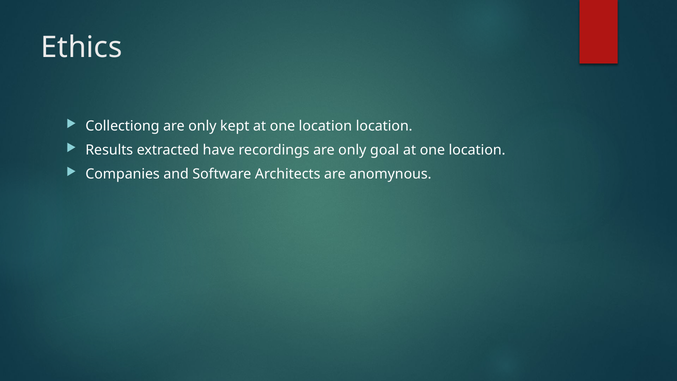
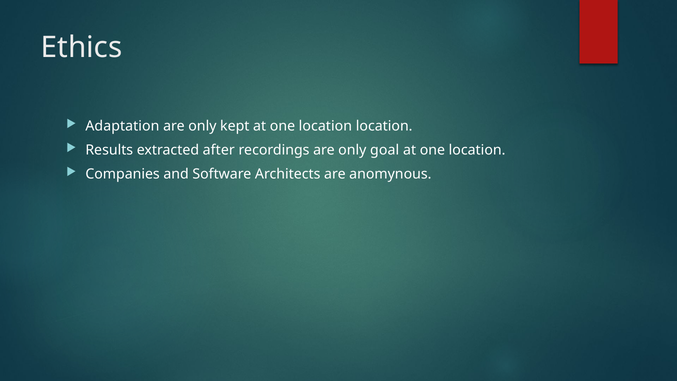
Collectiong: Collectiong -> Adaptation
have: have -> after
